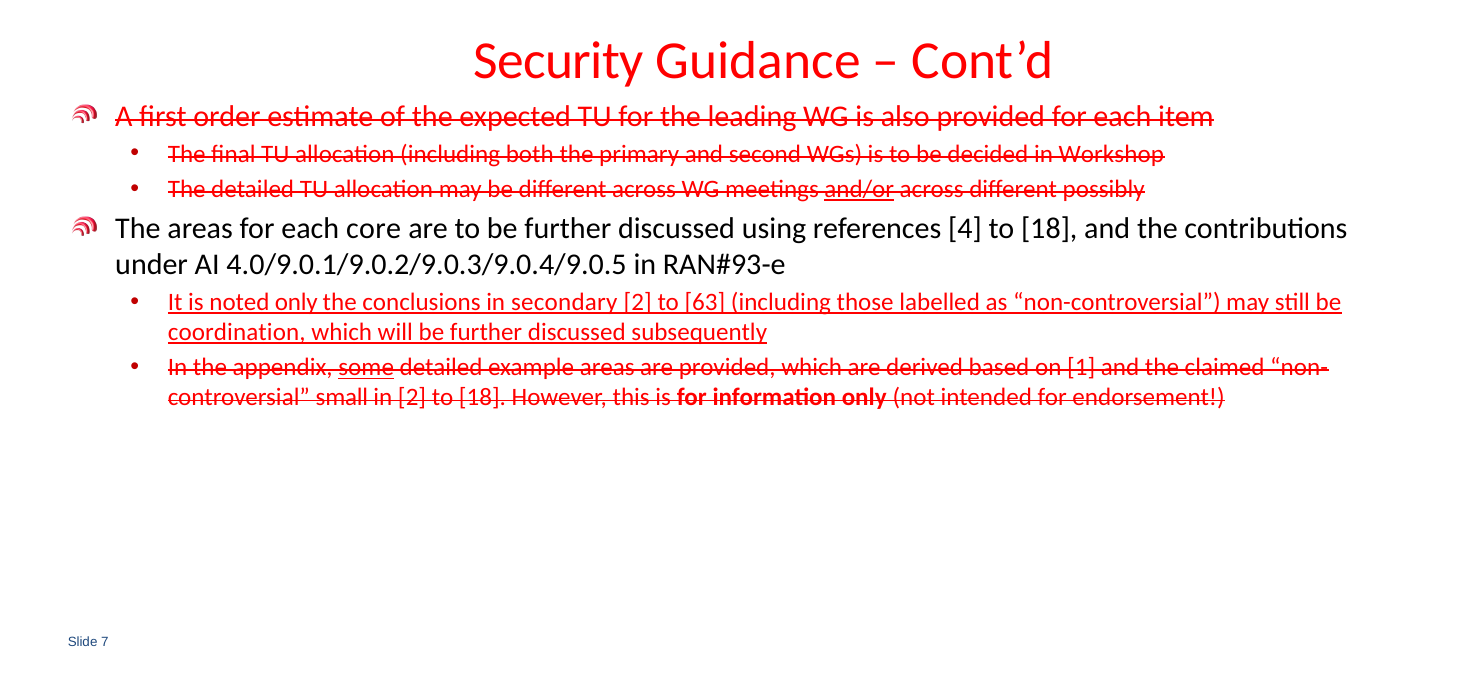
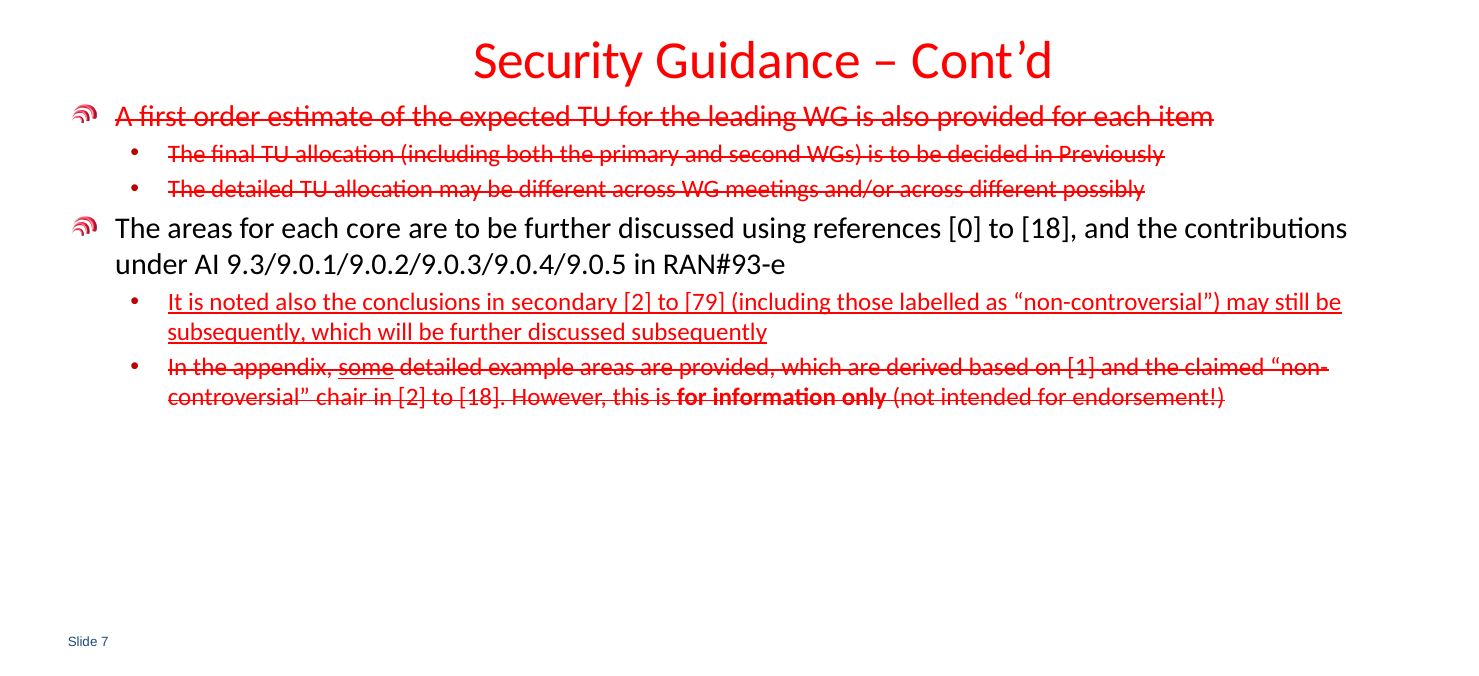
Workshop: Workshop -> Previously
and/or underline: present -> none
4: 4 -> 0
4.0/9.0.1/9.0.2/9.0.3/9.0.4/9.0.5: 4.0/9.0.1/9.0.2/9.0.3/9.0.4/9.0.5 -> 9.3/9.0.1/9.0.2/9.0.3/9.0.4/9.0.5
noted only: only -> also
63: 63 -> 79
coordination at (237, 333): coordination -> subsequently
small: small -> chair
